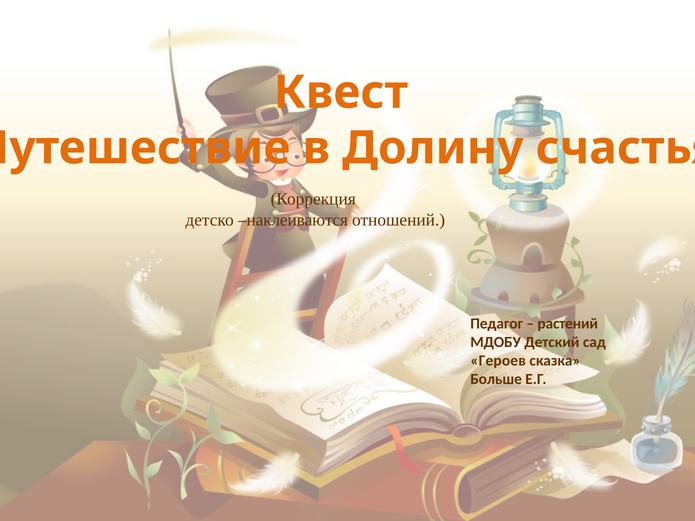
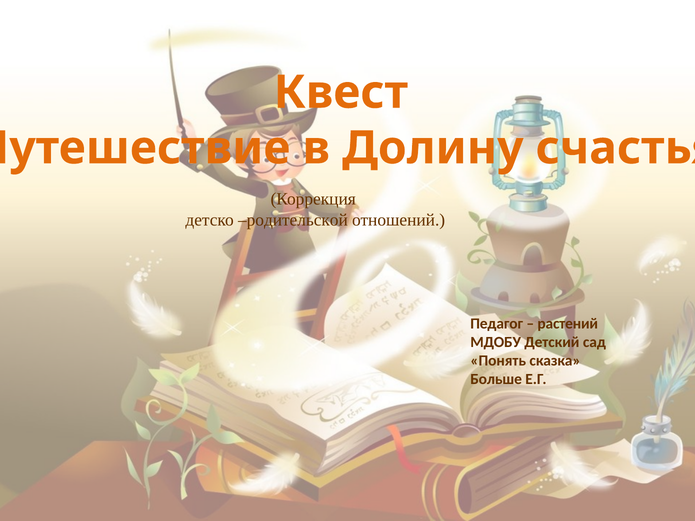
наклеиваются: наклеиваются -> родительской
Героев: Героев -> Понять
